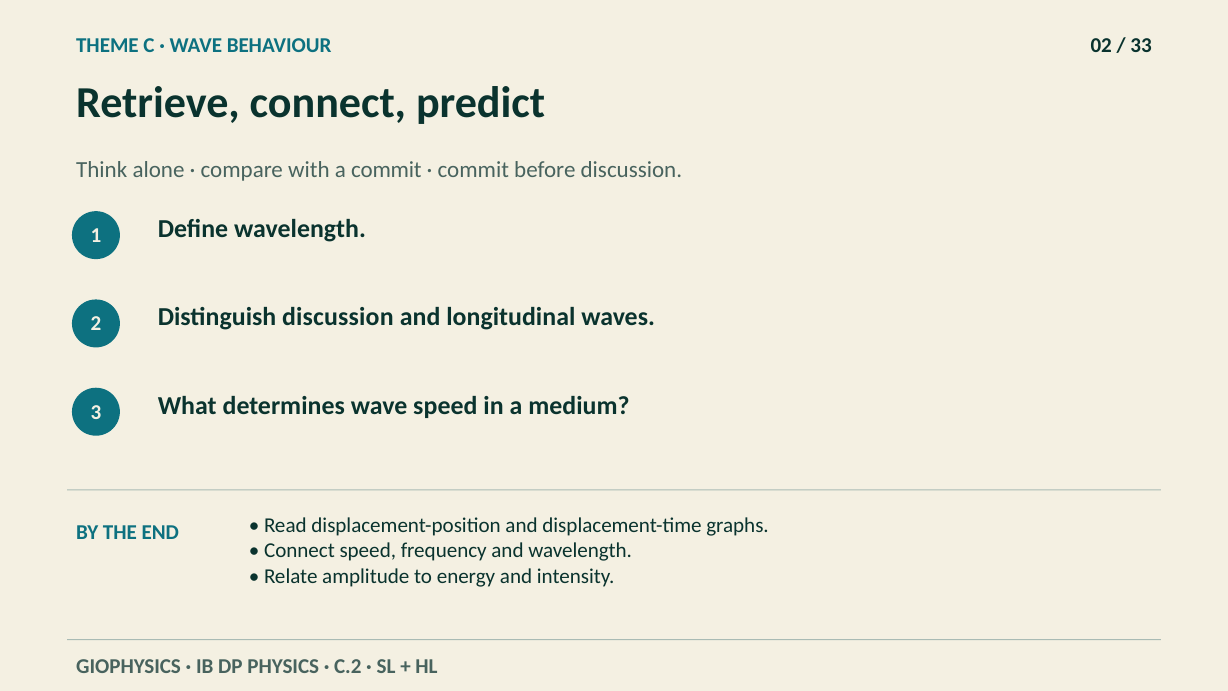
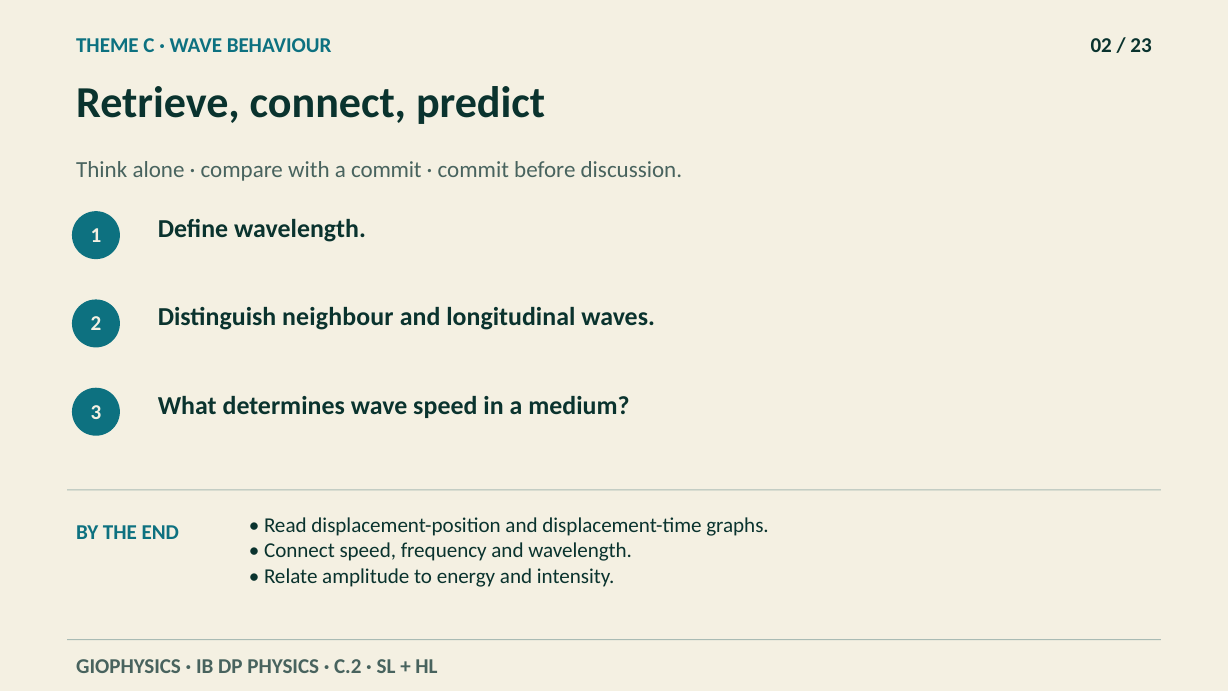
33: 33 -> 23
Distinguish discussion: discussion -> neighbour
